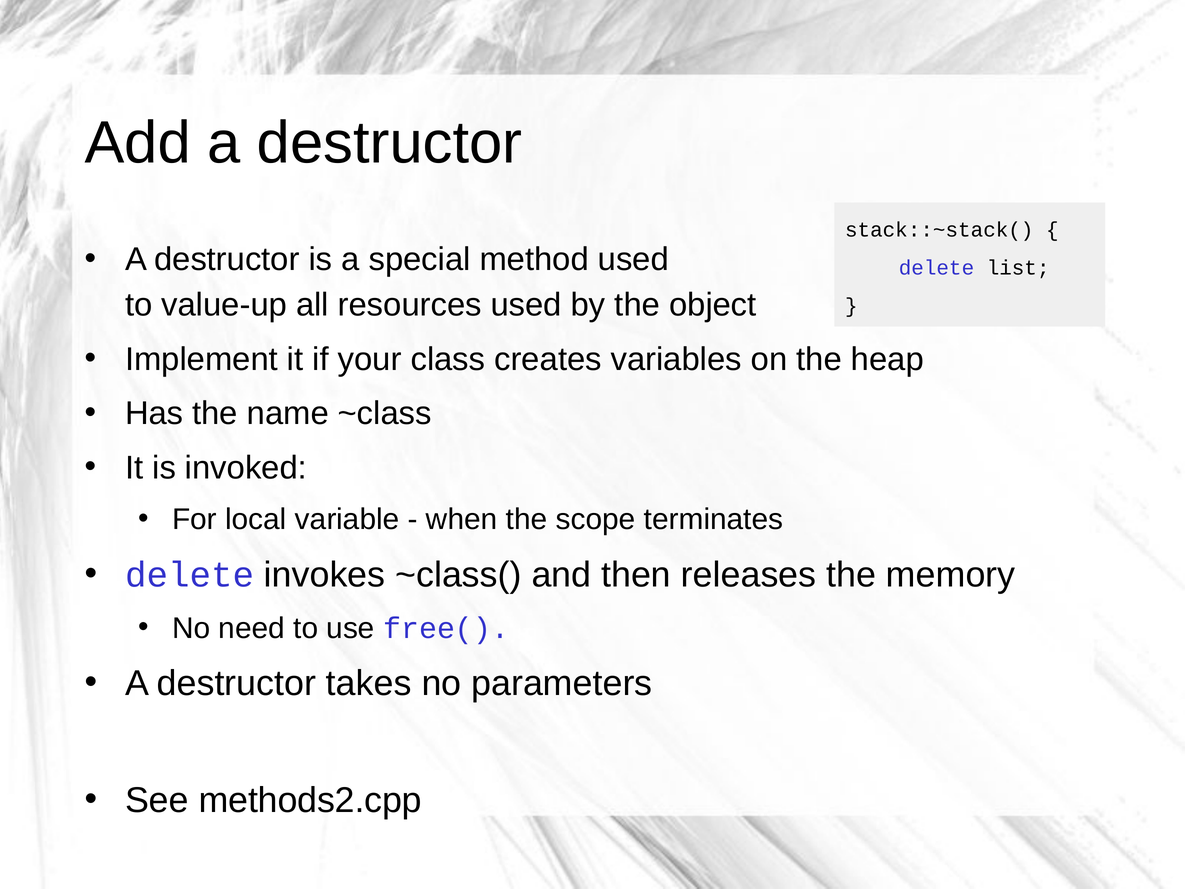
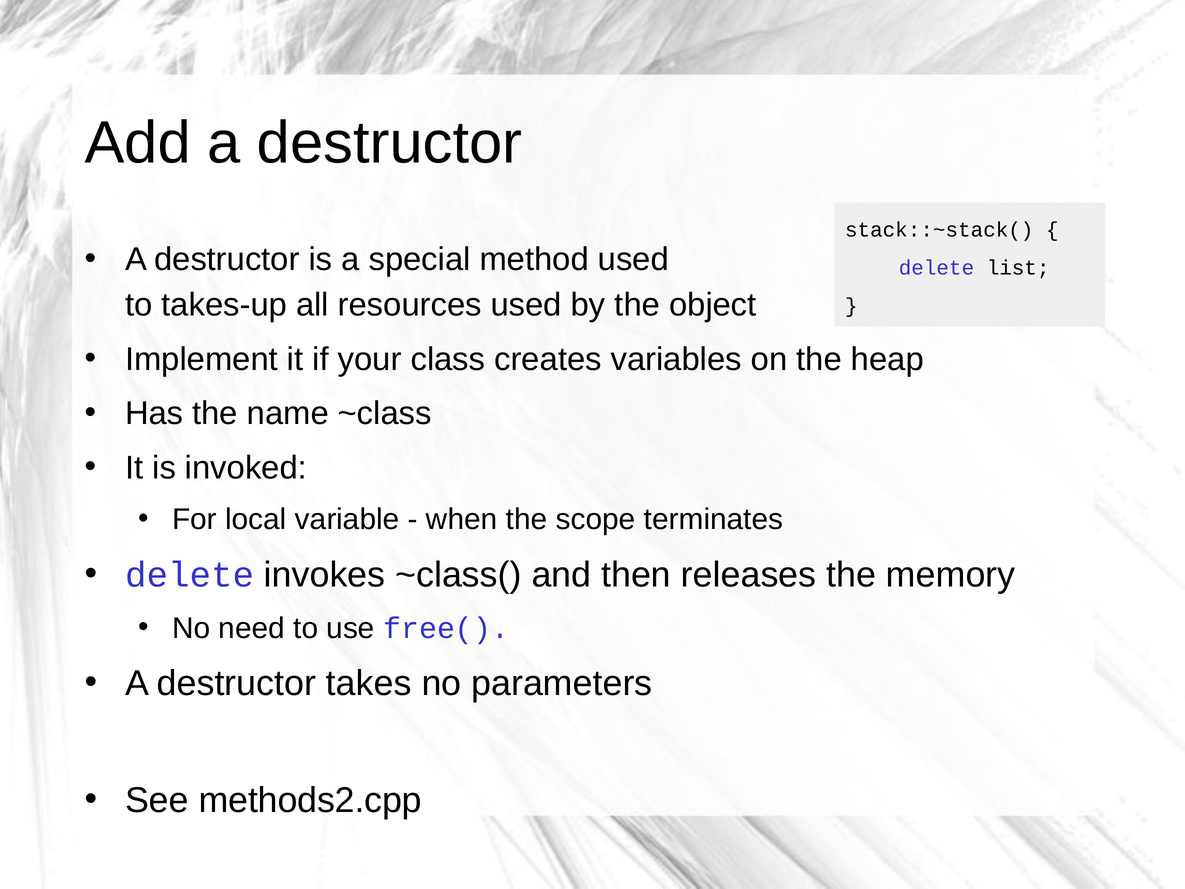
value-up: value-up -> takes-up
